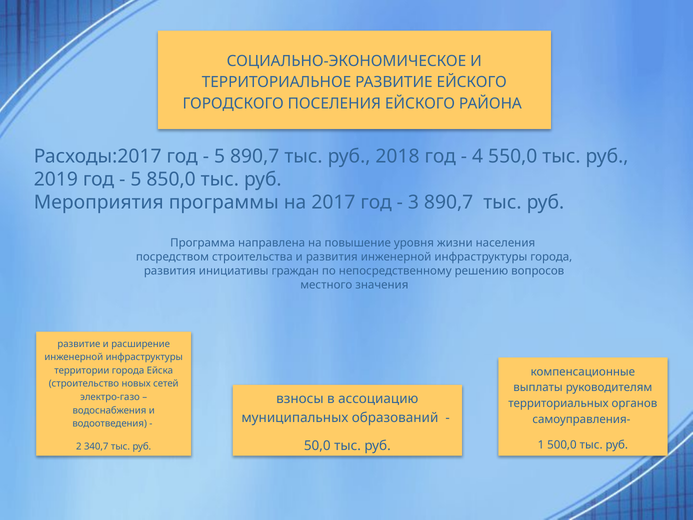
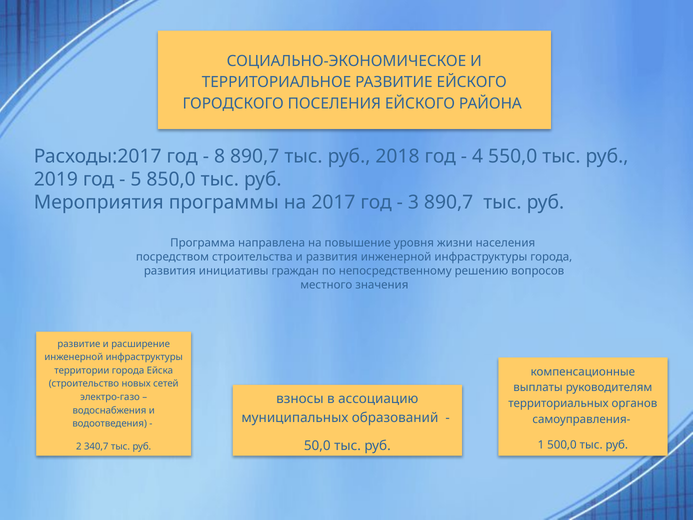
5 at (220, 156): 5 -> 8
